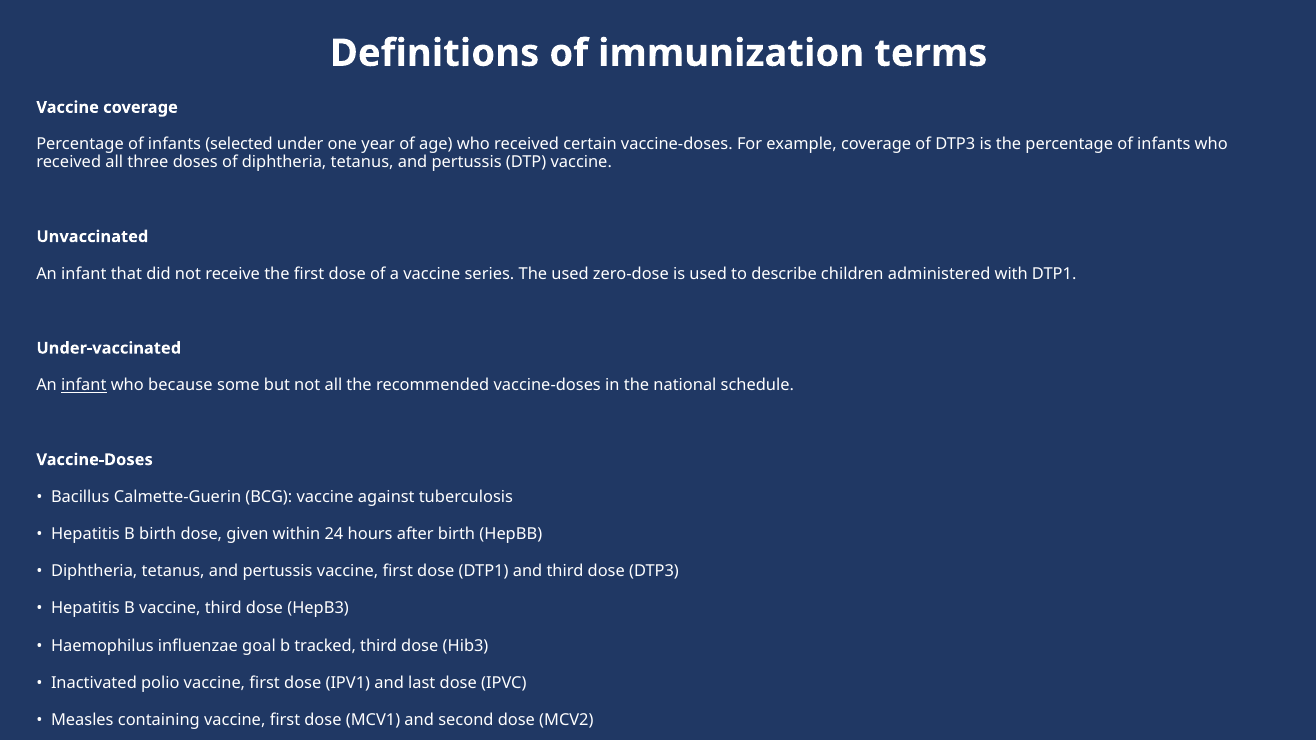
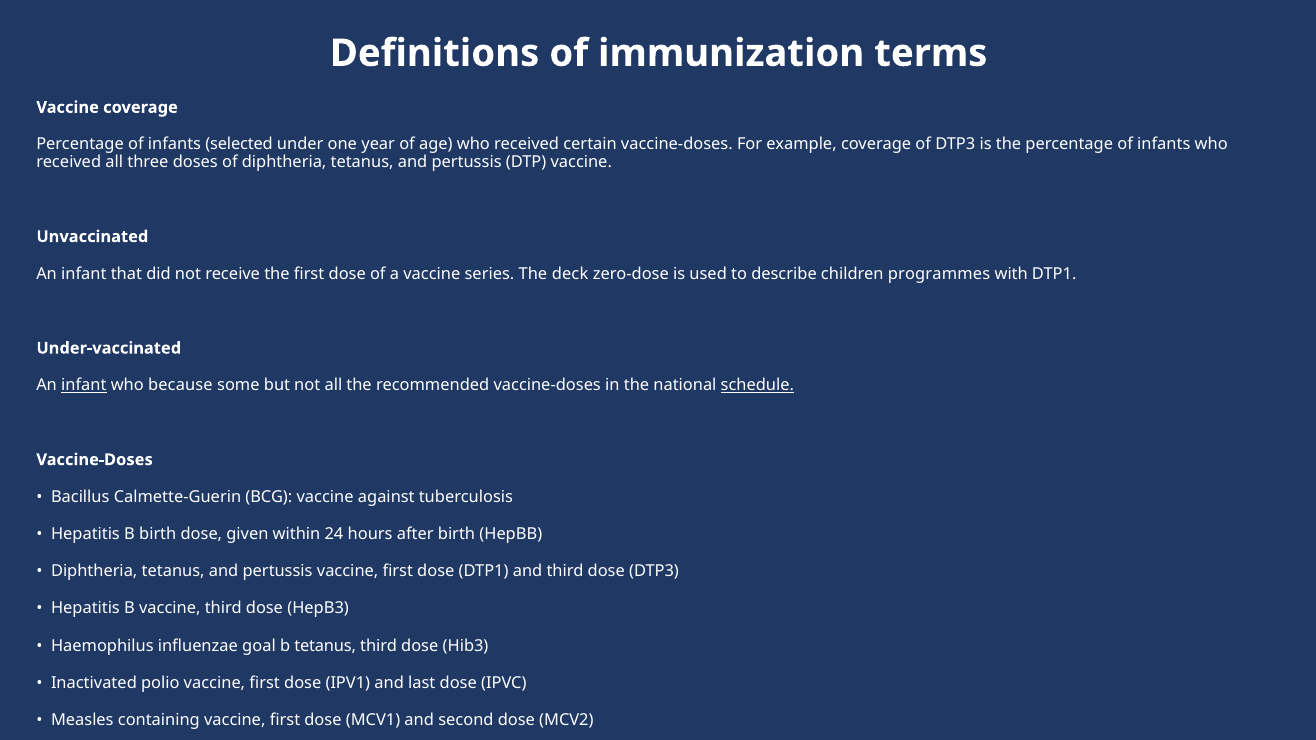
The used: used -> deck
administered: administered -> programmes
schedule underline: none -> present
b tracked: tracked -> tetanus
